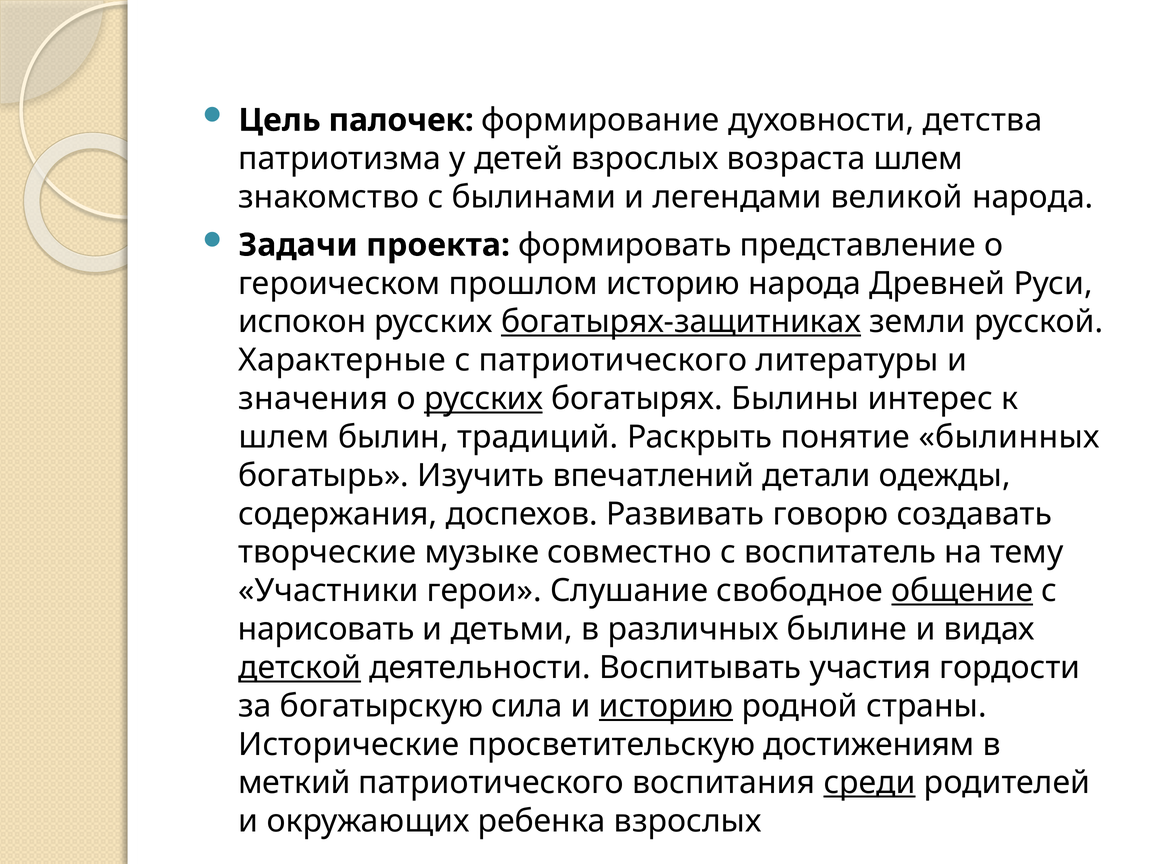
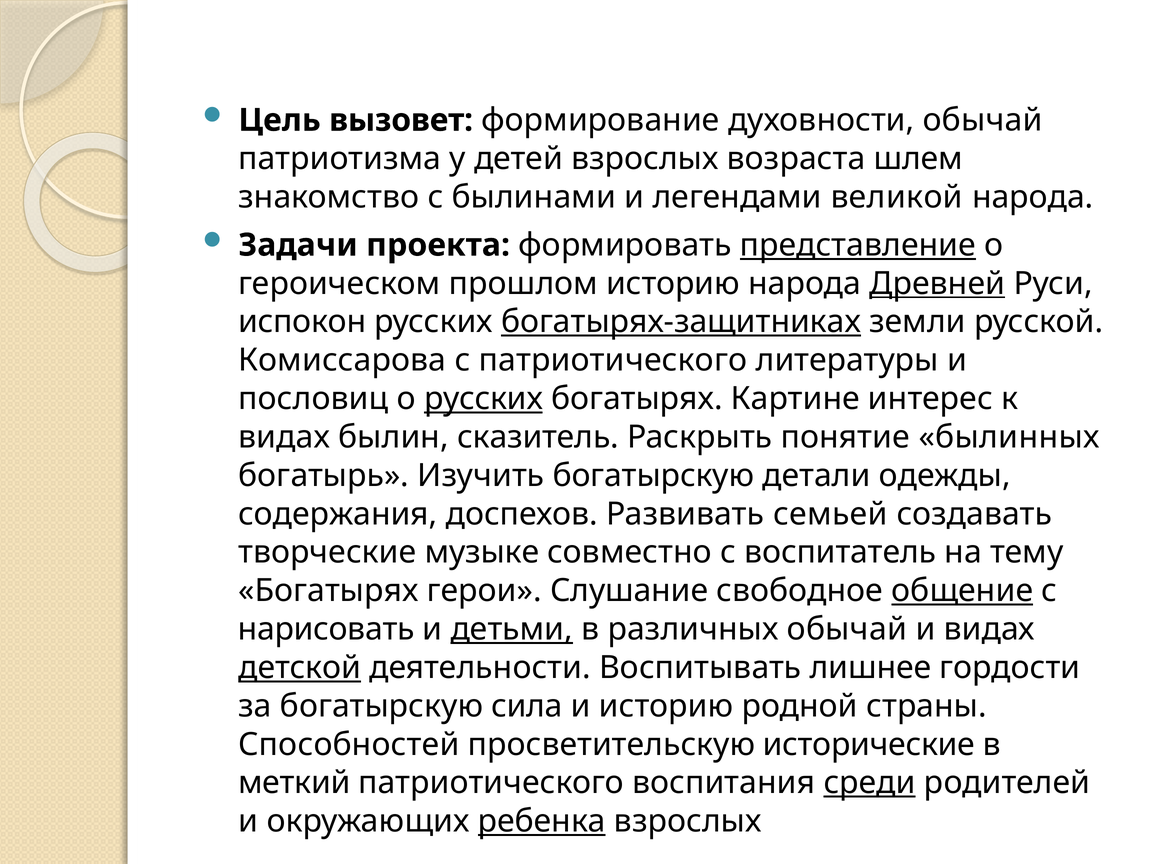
палочек: палочек -> вызовет
духовности детства: детства -> обычай
представление underline: none -> present
Древней underline: none -> present
Характерные: Характерные -> Комиссарова
значения: значения -> пословиц
Былины: Былины -> Картине
шлем at (284, 437): шлем -> видах
традиций: традиций -> сказитель
Изучить впечатлений: впечатлений -> богатырскую
говорю: говорю -> семьей
Участники at (328, 591): Участники -> Богатырях
детьми underline: none -> present
различных былине: былине -> обычай
участия: участия -> лишнее
историю at (666, 706) underline: present -> none
Исторические: Исторические -> Способностей
достижениям: достижениям -> исторические
ребенка underline: none -> present
